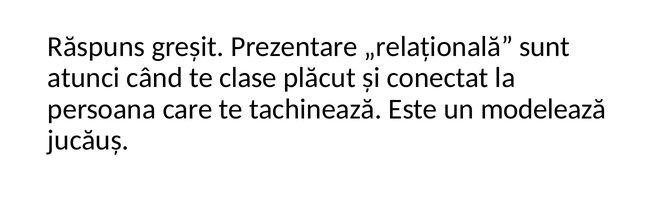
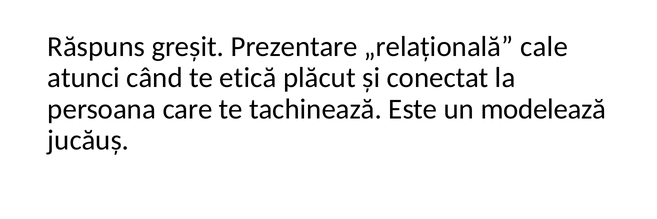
sunt: sunt -> cale
clase: clase -> etică
